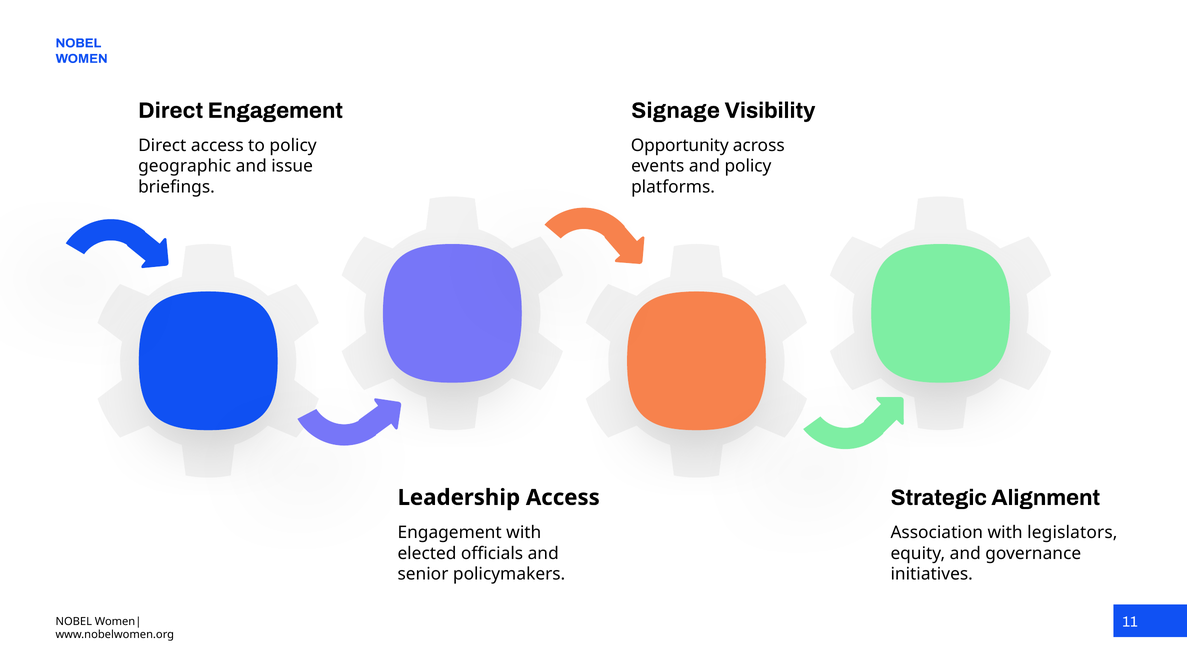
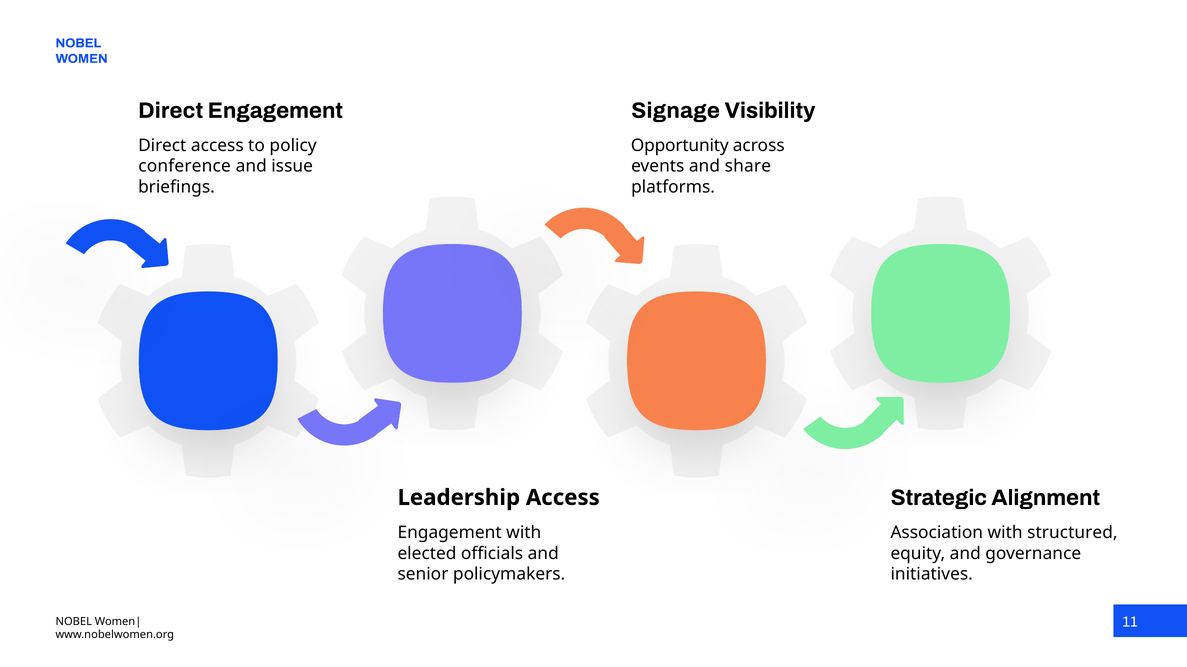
geographic: geographic -> conference
and policy: policy -> share
legislators: legislators -> structured
